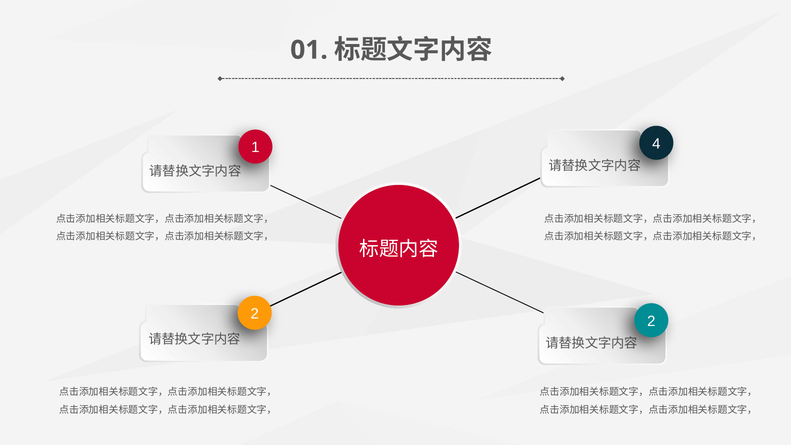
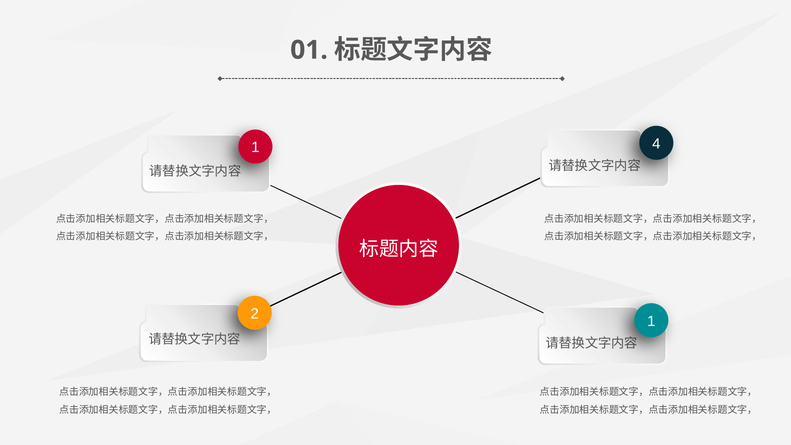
2 2: 2 -> 1
